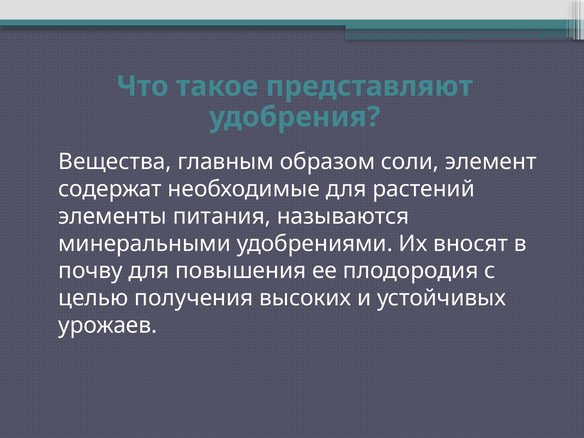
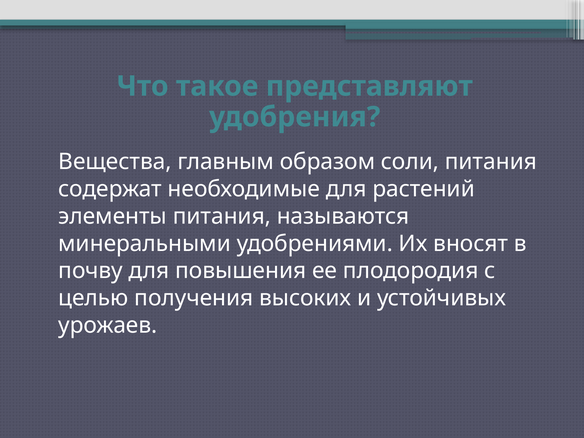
соли элемент: элемент -> питания
